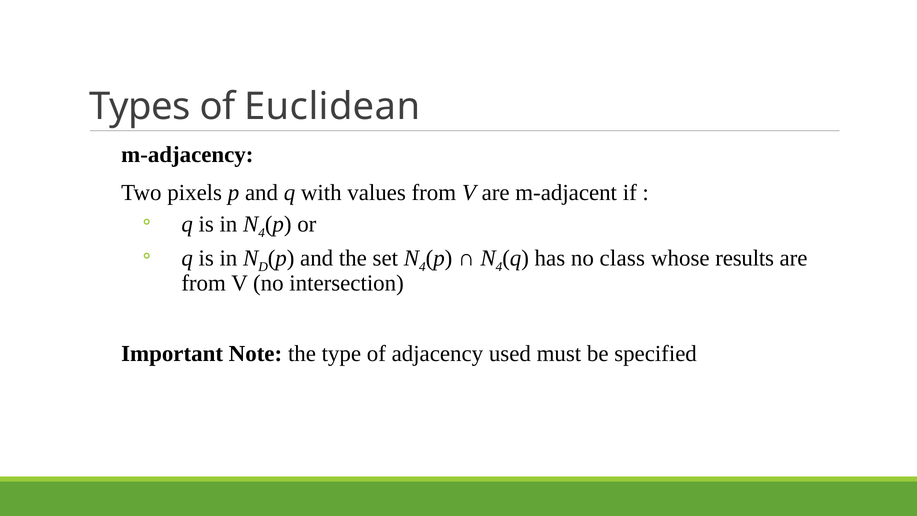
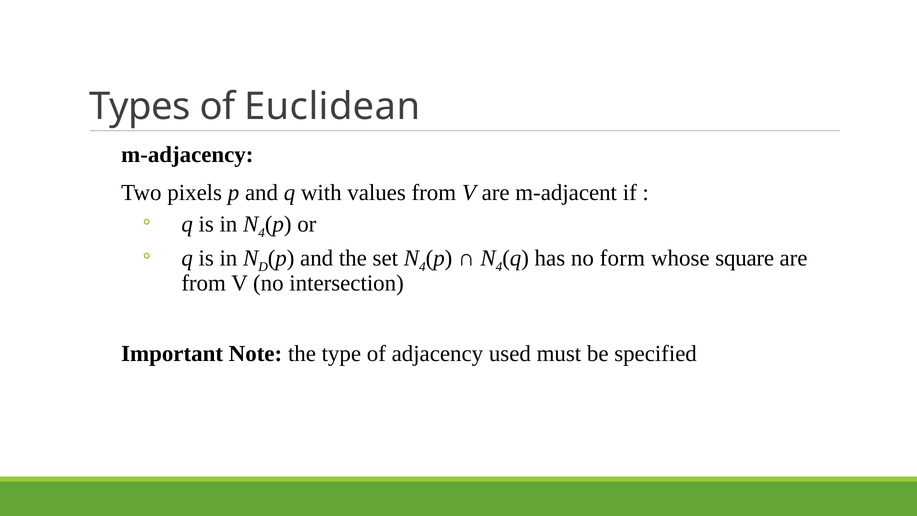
class: class -> form
results: results -> square
